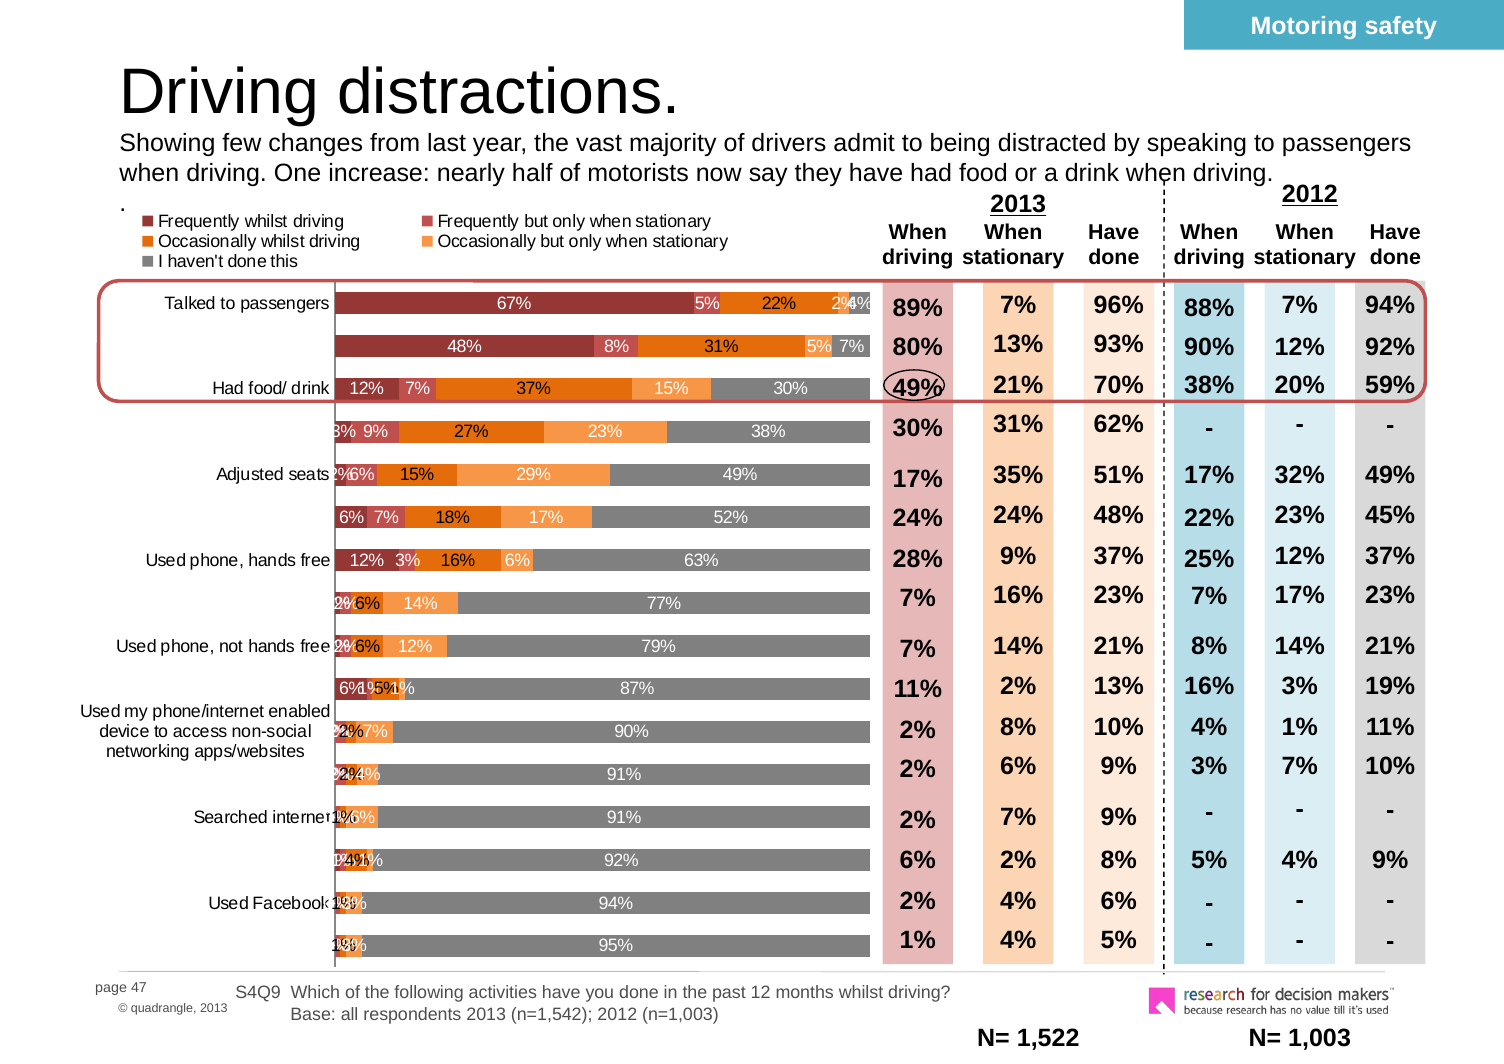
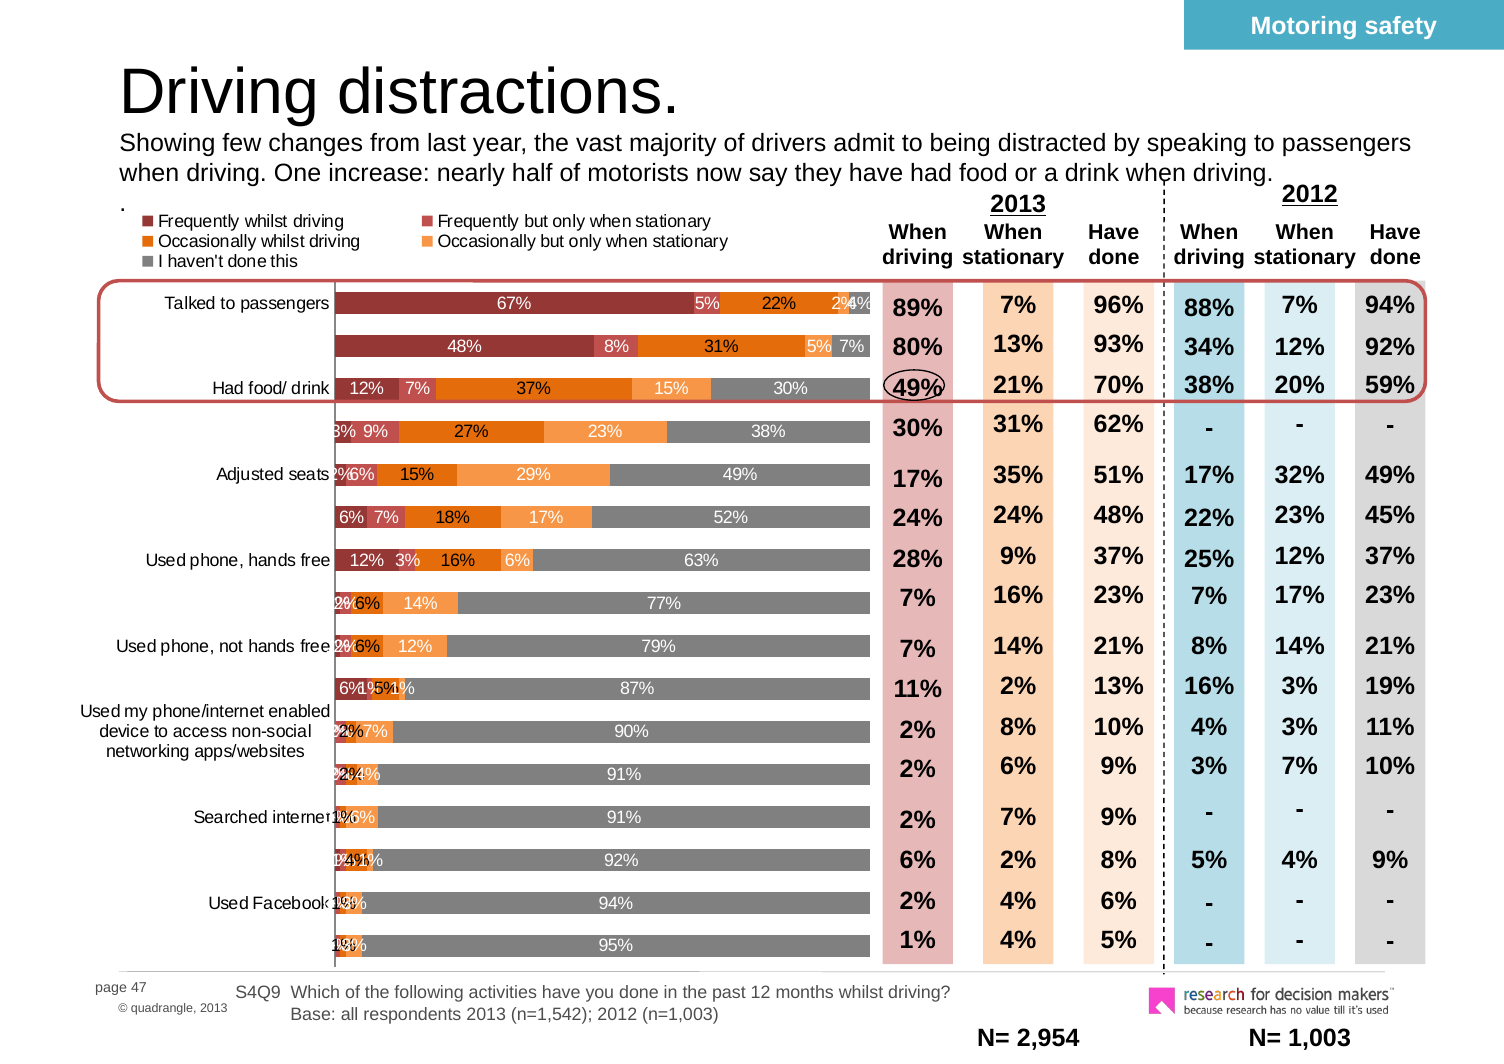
90% at (1209, 347): 90% -> 34%
1% at (1300, 727): 1% -> 3%
1,522: 1,522 -> 2,954
